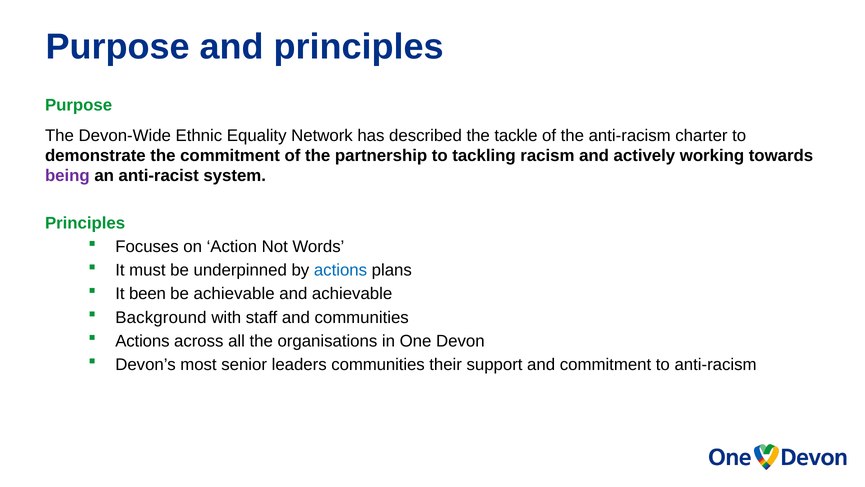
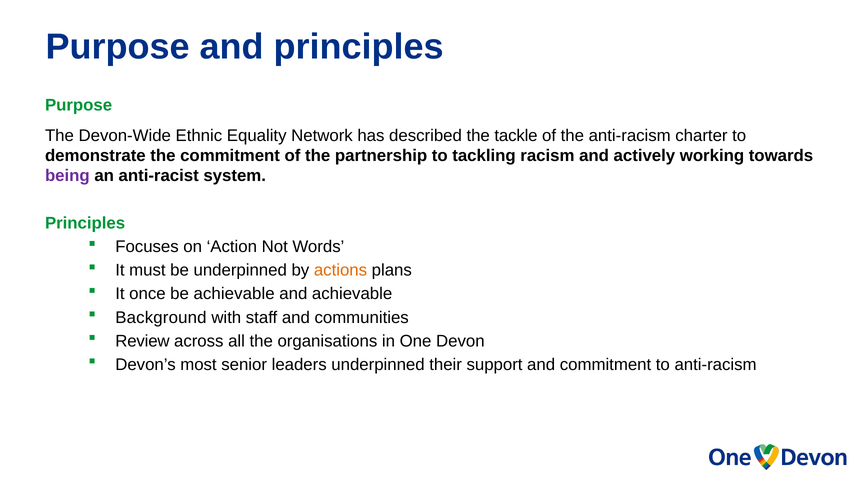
actions at (340, 270) colour: blue -> orange
been: been -> once
Actions at (142, 341): Actions -> Review
leaders communities: communities -> underpinned
